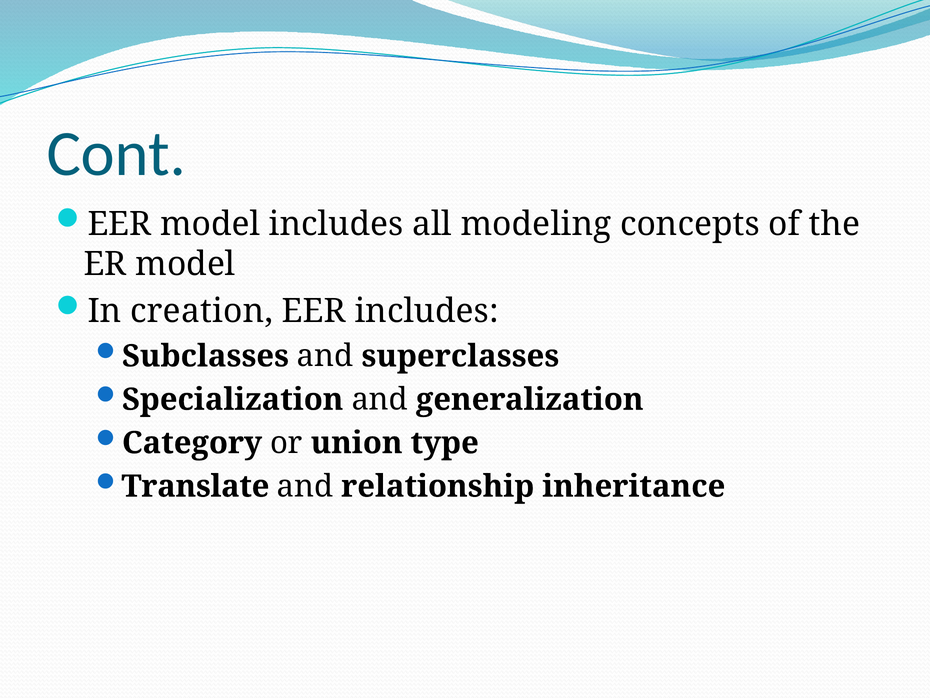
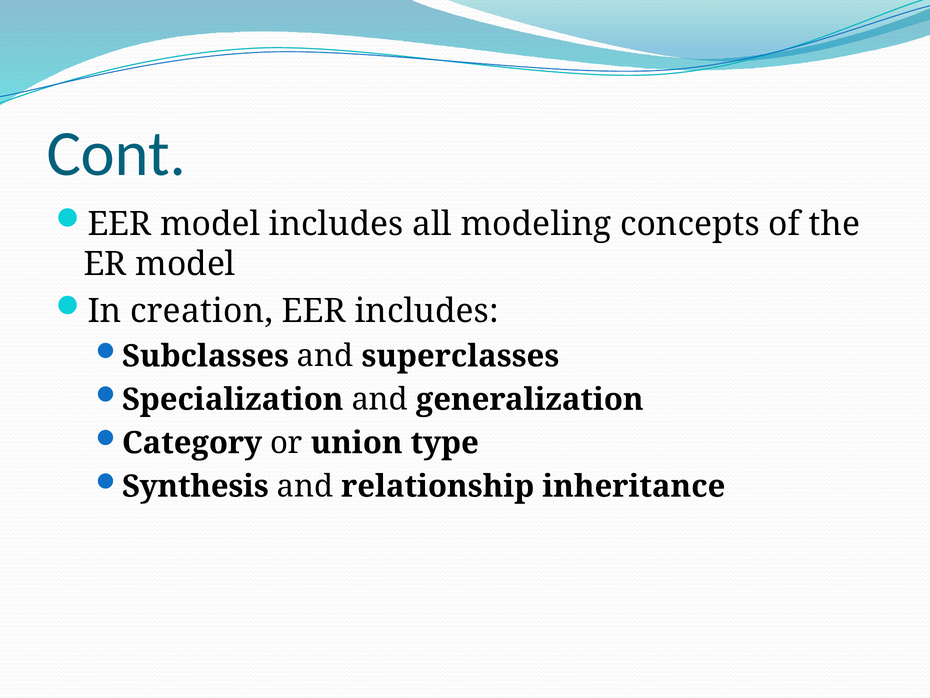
Translate: Translate -> Synthesis
